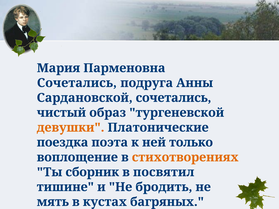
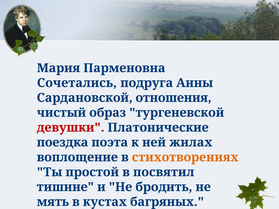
Сардановской сочетались: сочетались -> отношения
девушки colour: orange -> red
только: только -> жилах
сборник: сборник -> простой
